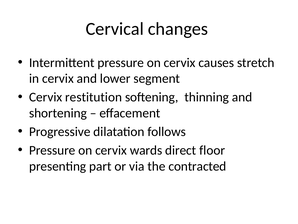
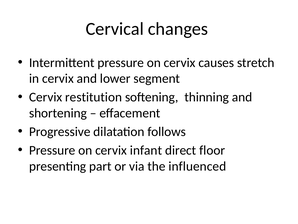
wards: wards -> infant
contracted: contracted -> influenced
